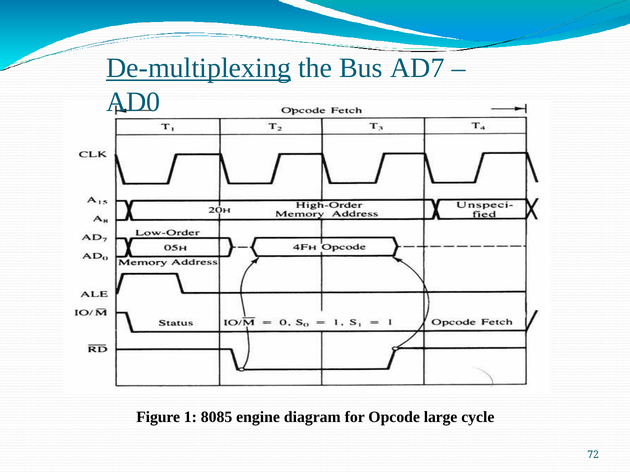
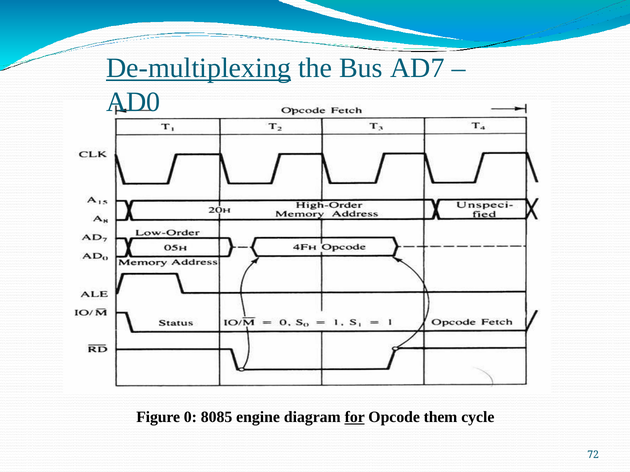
1: 1 -> 0
for underline: none -> present
large: large -> them
